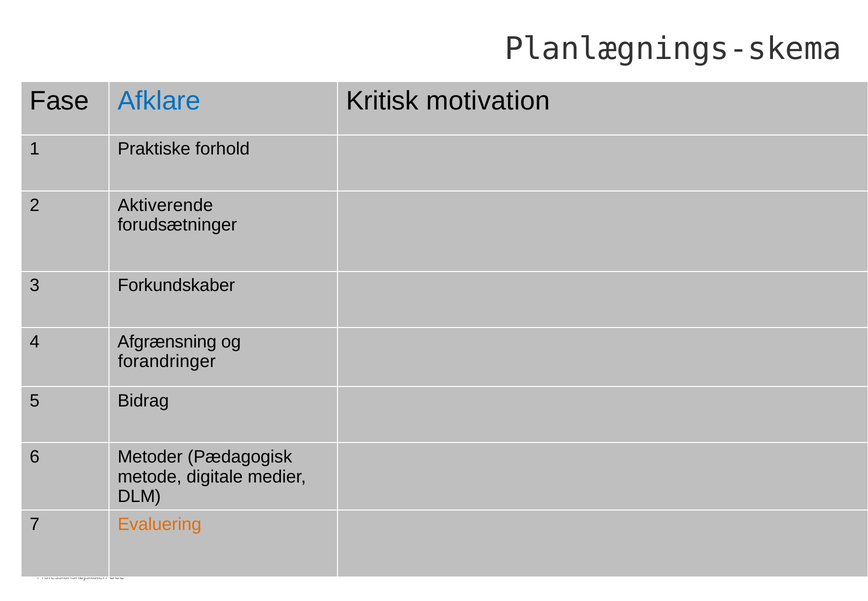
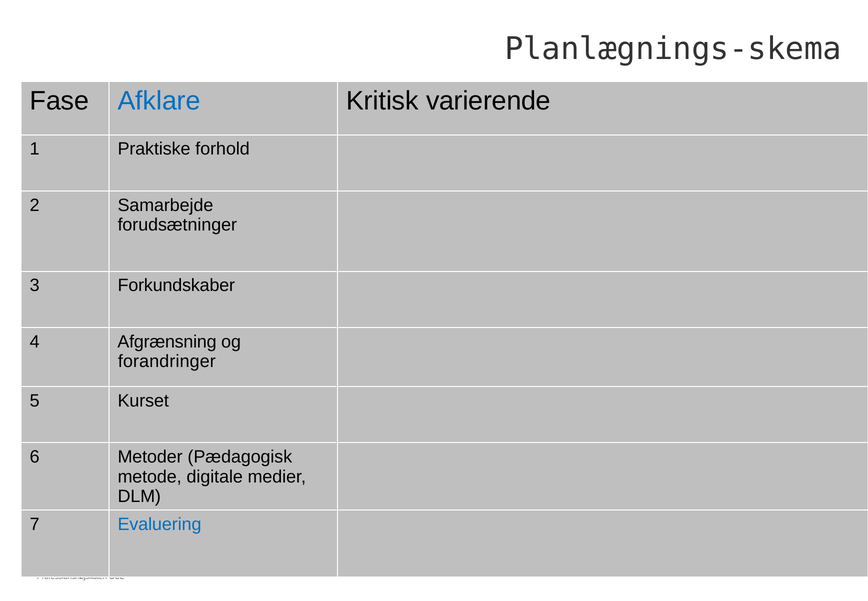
motivation: motivation -> varierende
Aktiverende: Aktiverende -> Samarbejde
Bidrag: Bidrag -> Kurset
Evaluering colour: orange -> blue
